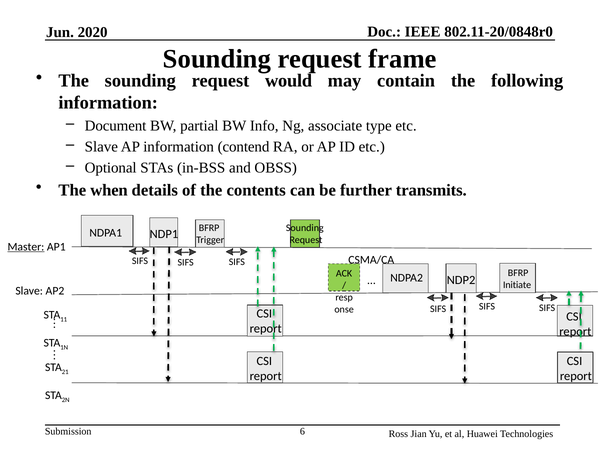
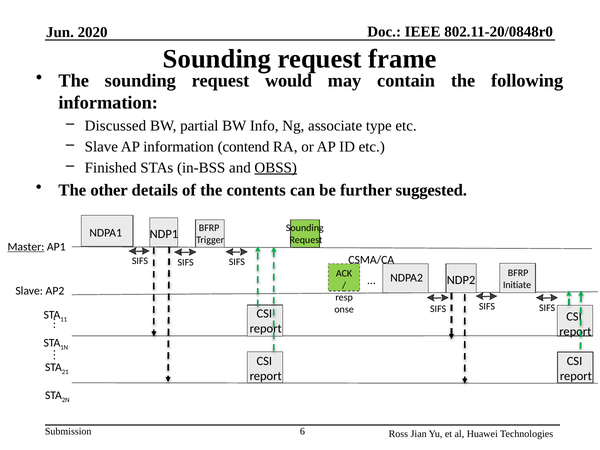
Document: Document -> Discussed
Optional: Optional -> Finished
OBSS underline: none -> present
when: when -> other
transmits: transmits -> suggested
